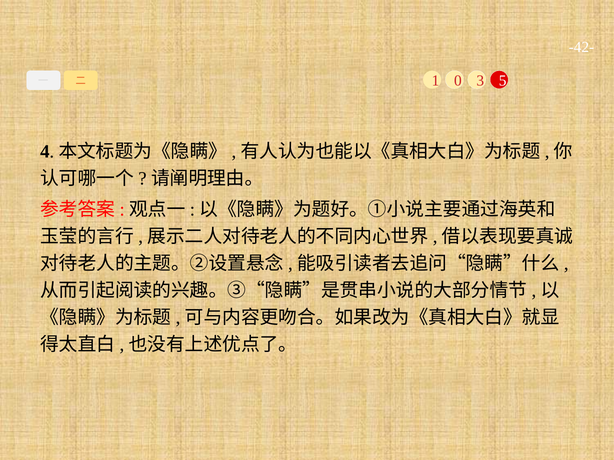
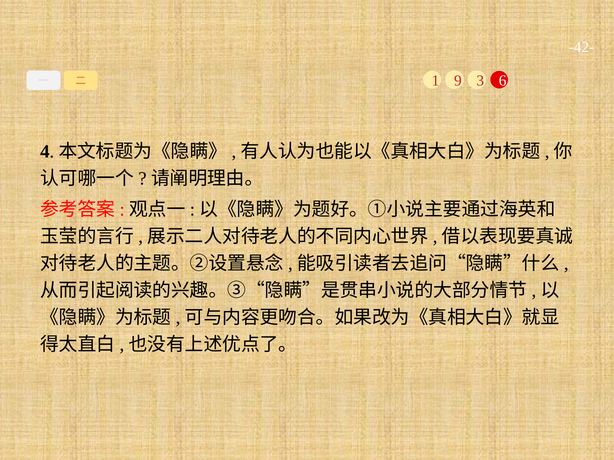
0: 0 -> 9
5: 5 -> 6
